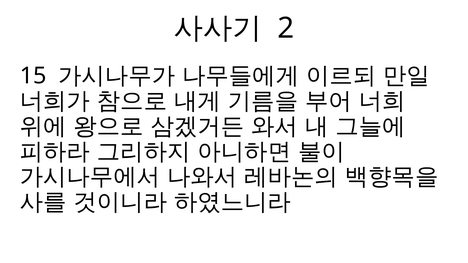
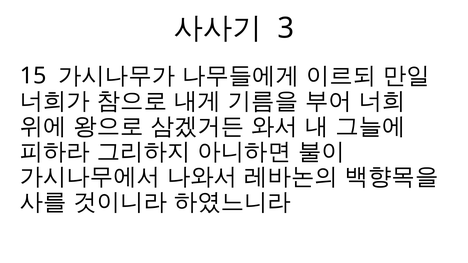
2: 2 -> 3
